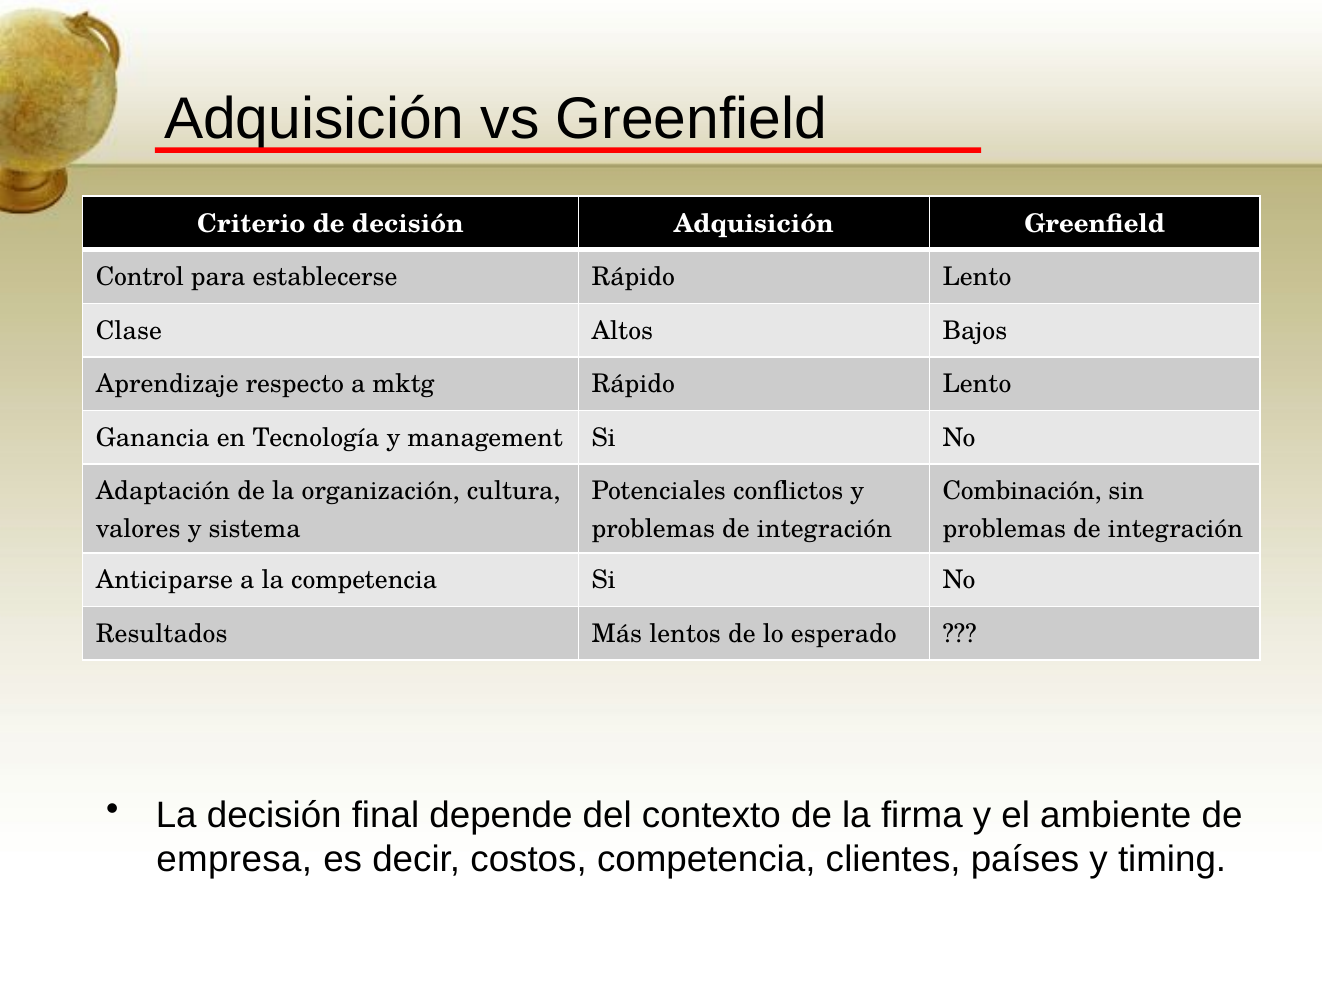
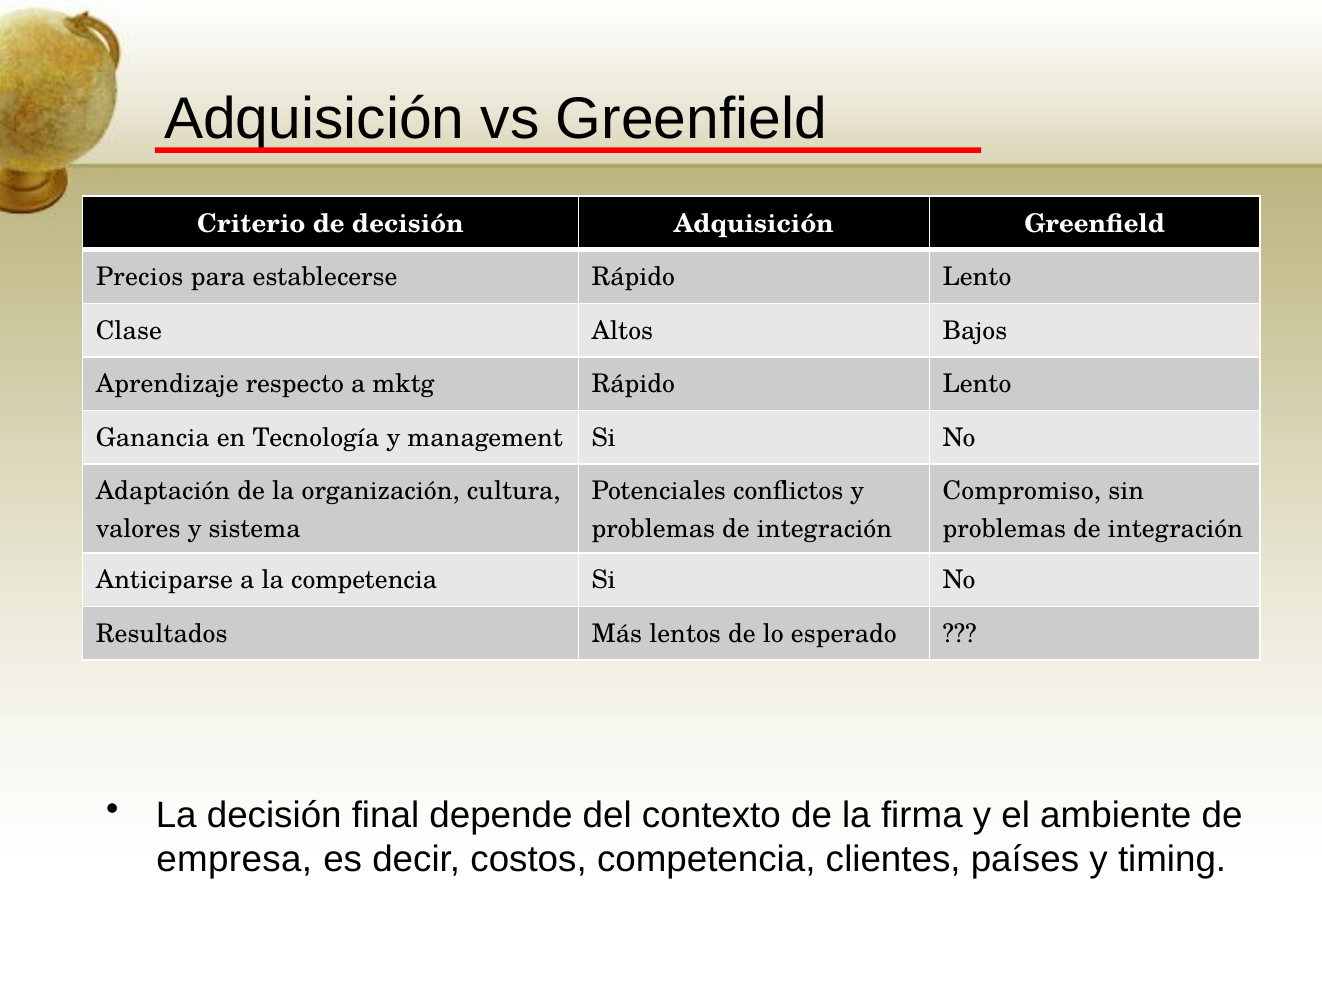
Control: Control -> Precios
Combinación: Combinación -> Compromiso
